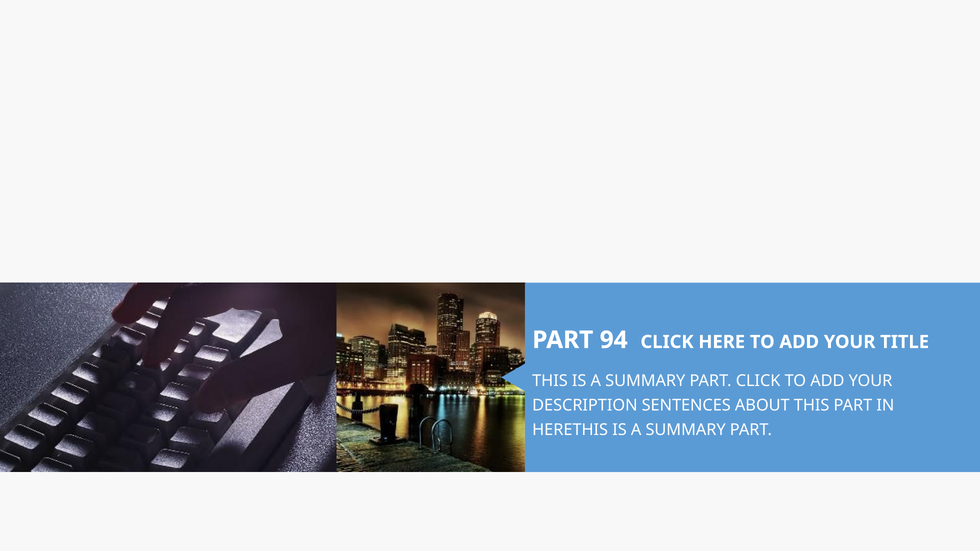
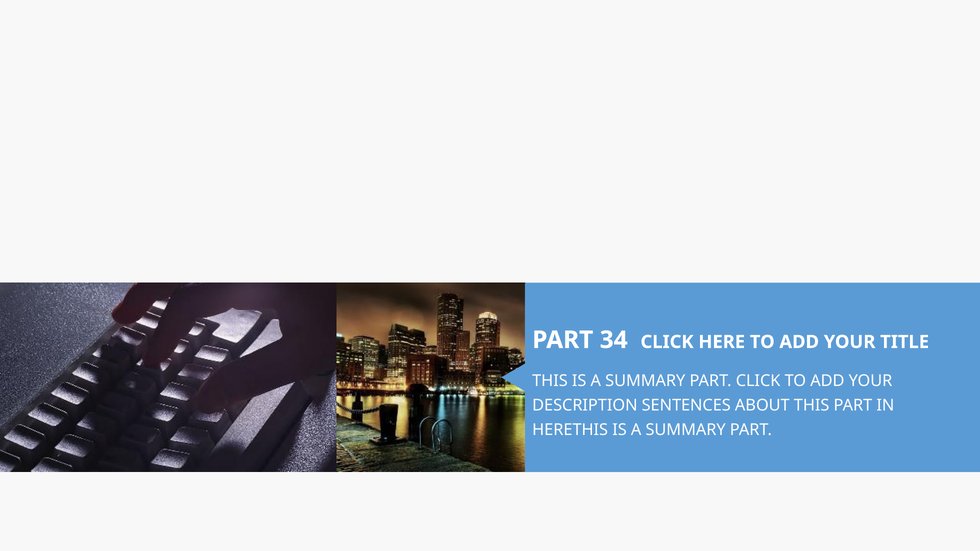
94: 94 -> 34
